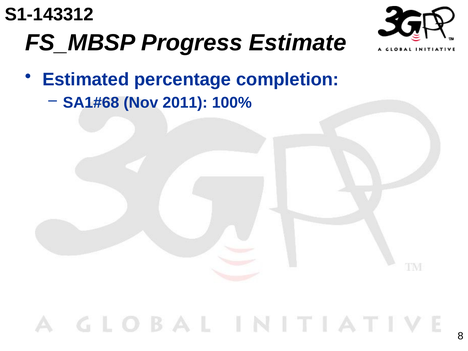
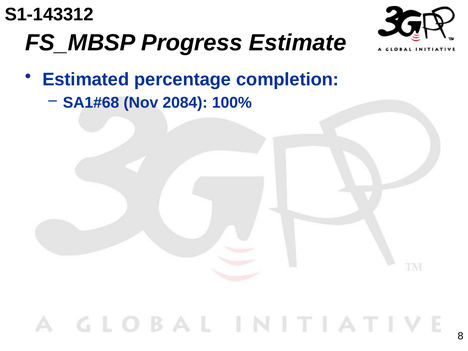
2011: 2011 -> 2084
